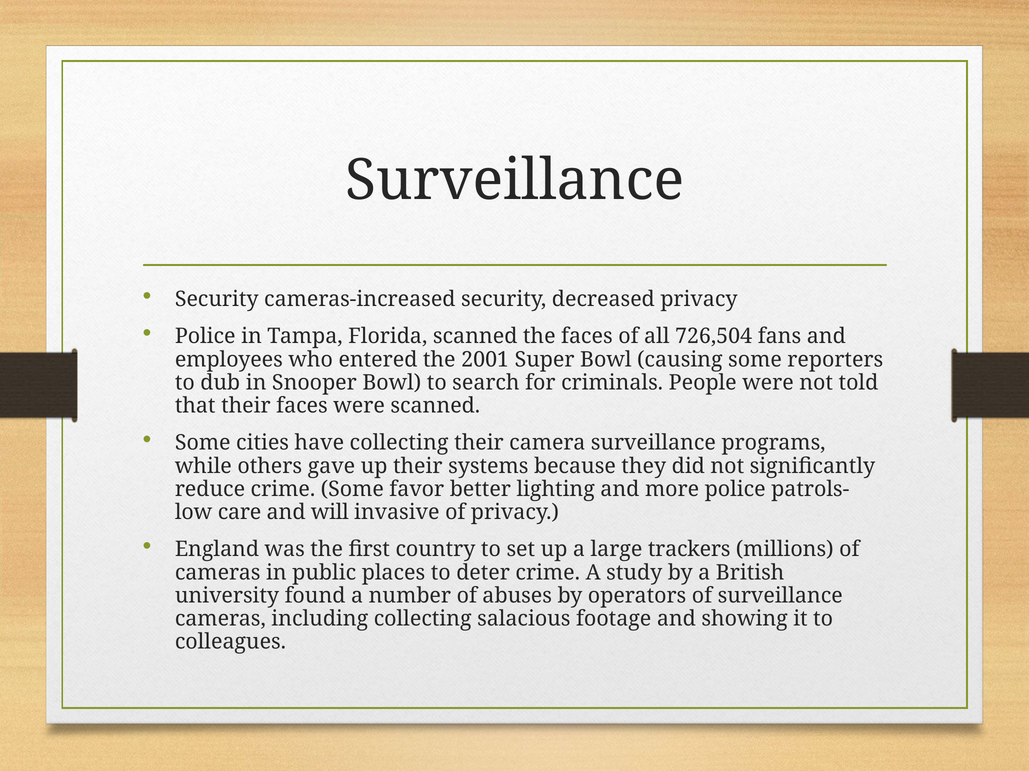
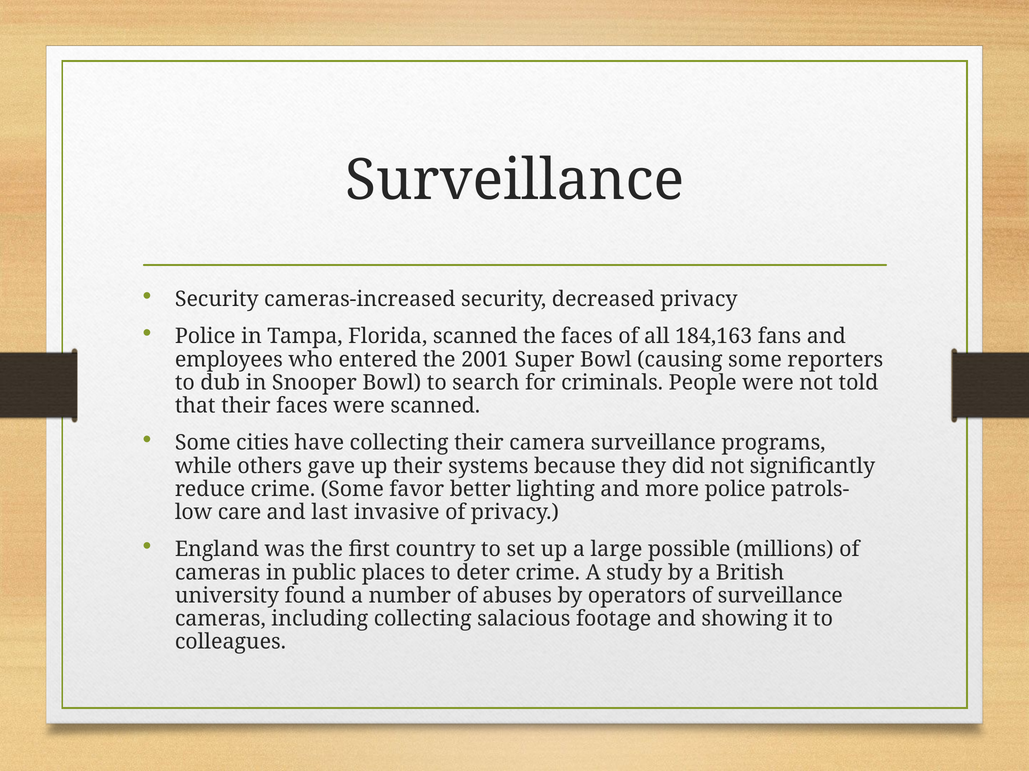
726,504: 726,504 -> 184,163
will: will -> last
trackers: trackers -> possible
